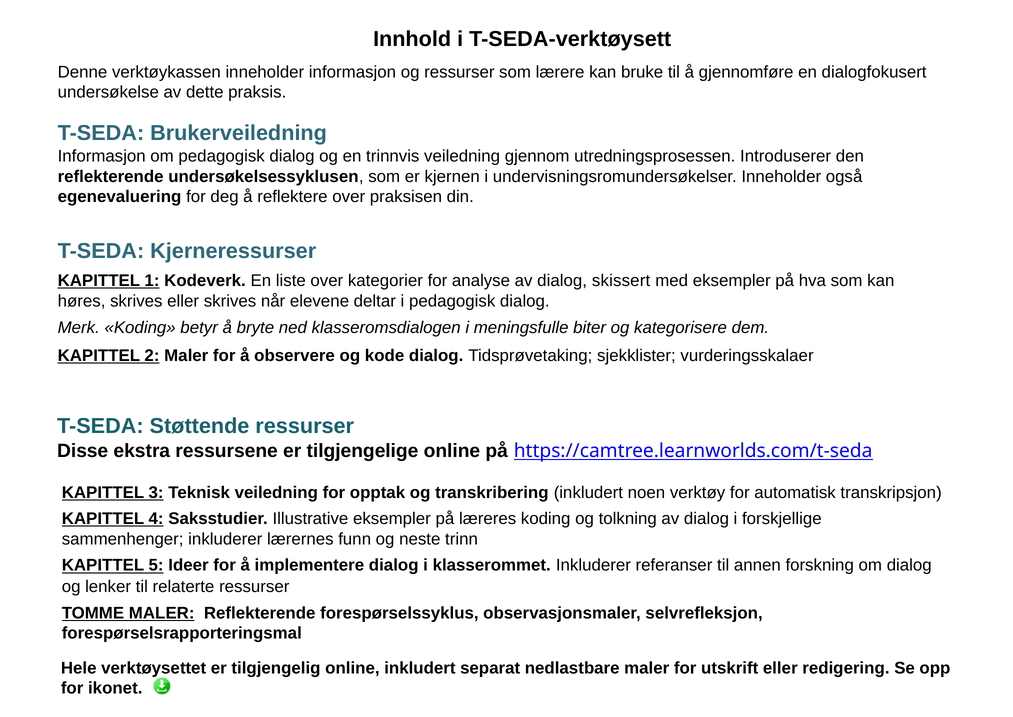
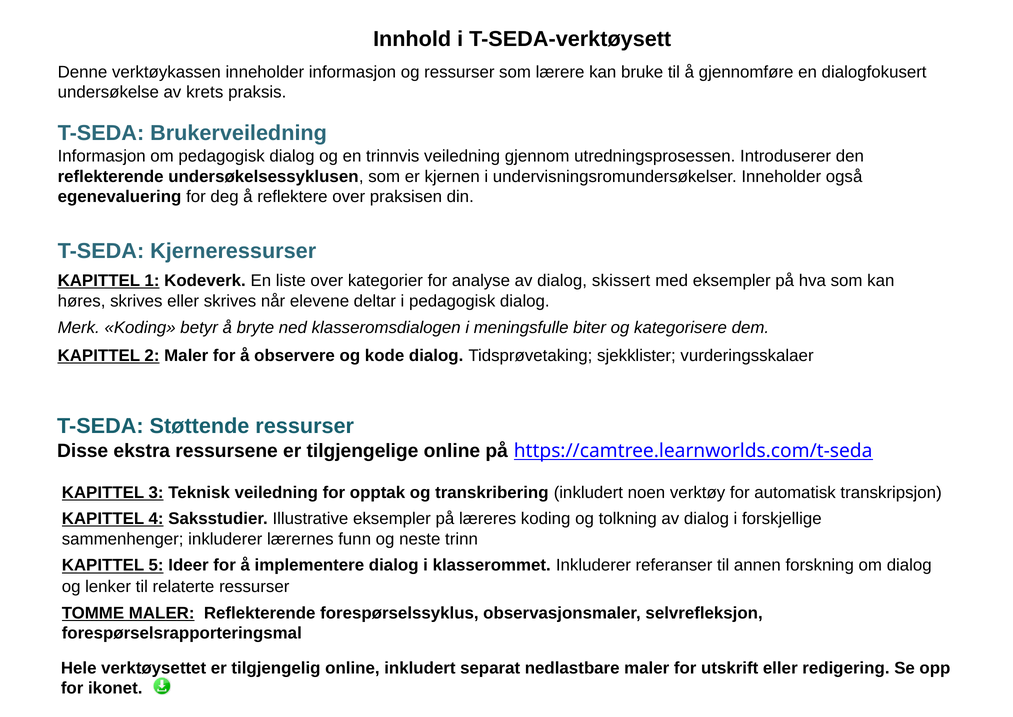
dette: dette -> krets
